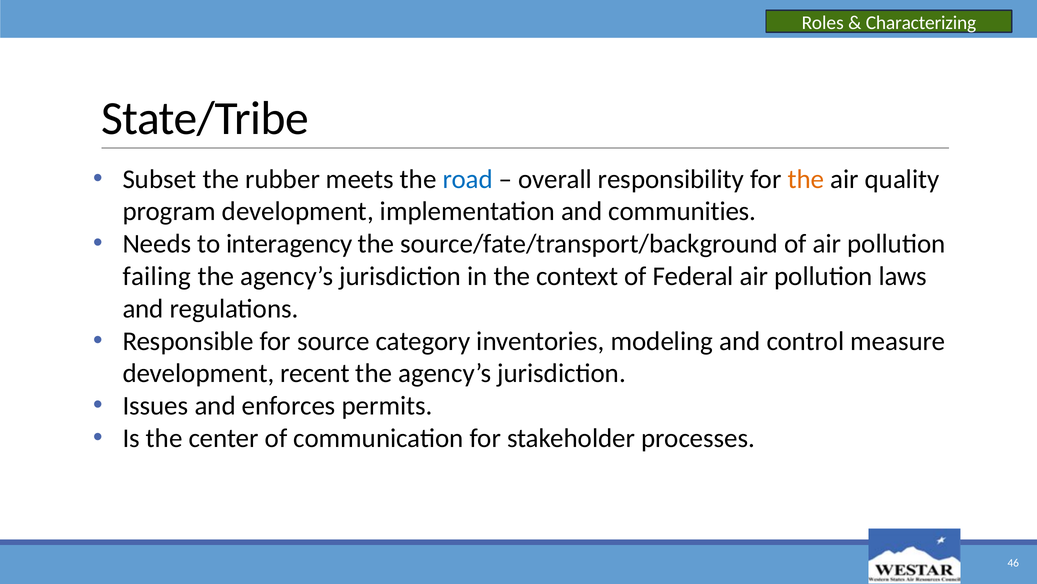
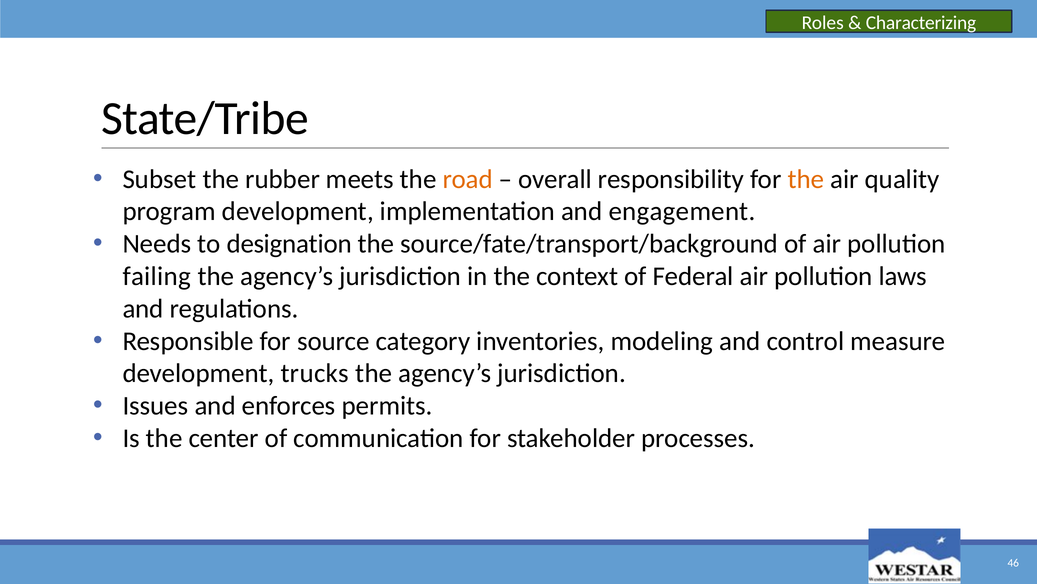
road colour: blue -> orange
communities: communities -> engagement
interagency: interagency -> designation
recent: recent -> trucks
